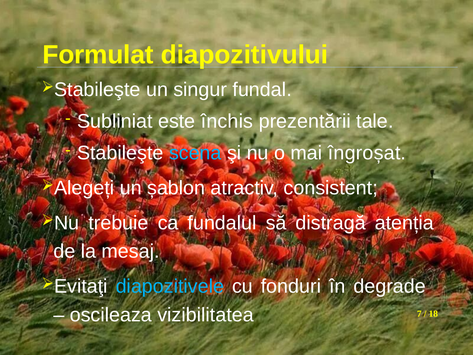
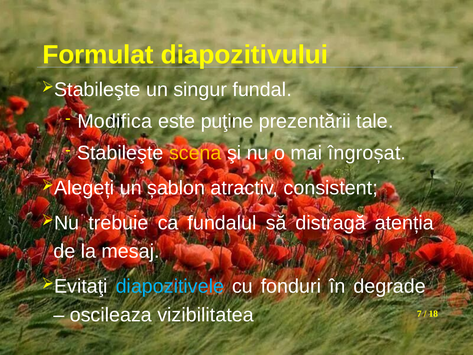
Subliniat: Subliniat -> Modifica
închis: închis -> puţine
scena colour: light blue -> yellow
